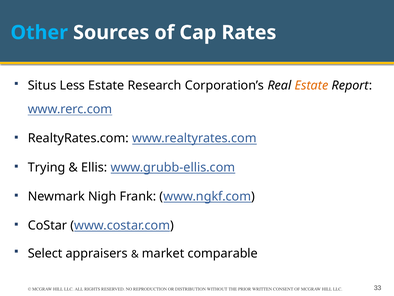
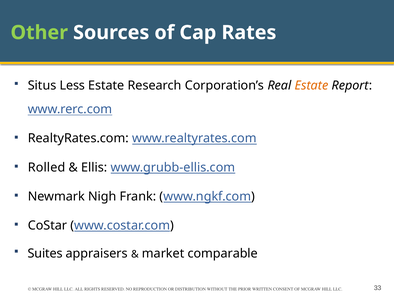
Other colour: light blue -> light green
Trying: Trying -> Rolled
Select: Select -> Suites
